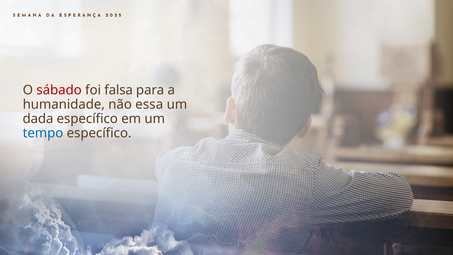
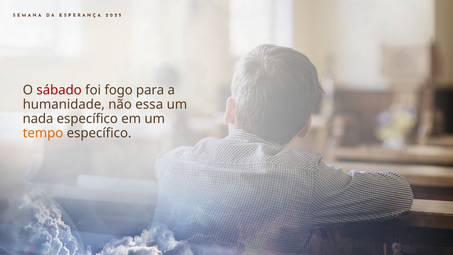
falsa: falsa -> fogo
dada: dada -> nada
tempo colour: blue -> orange
